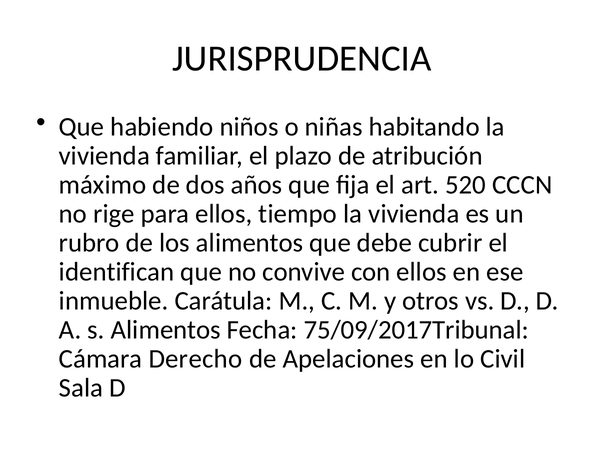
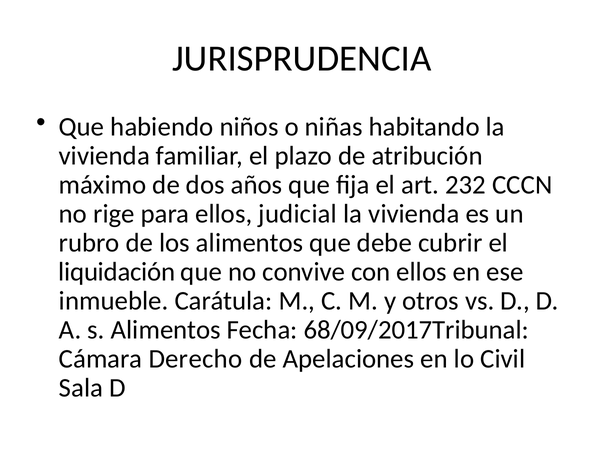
520: 520 -> 232
tiempo: tiempo -> judicial
identifican: identifican -> liquidación
75/09/2017Tribunal: 75/09/2017Tribunal -> 68/09/2017Tribunal
